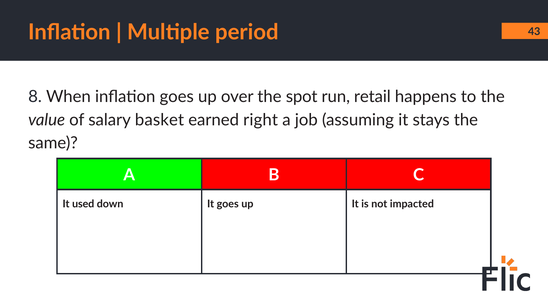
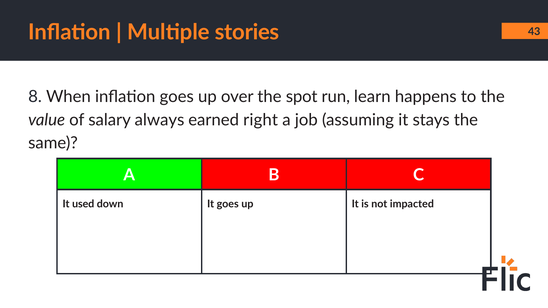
period: period -> stories
retail: retail -> learn
basket: basket -> always
